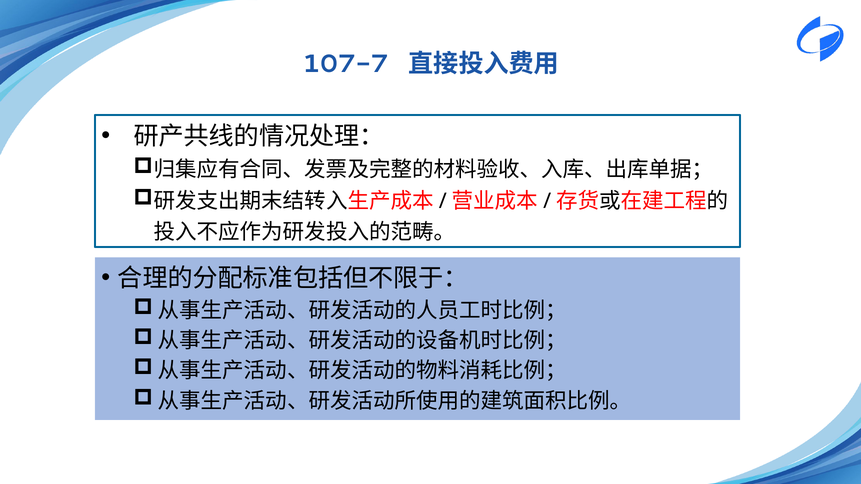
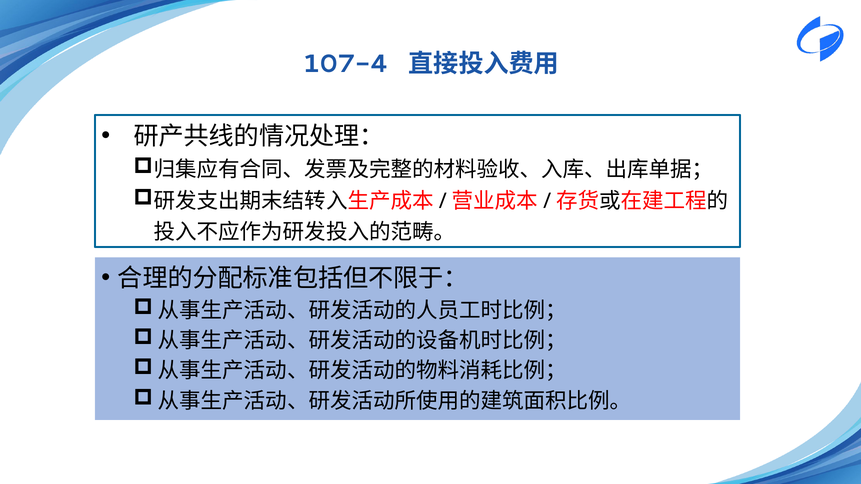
107-7: 107-7 -> 107-4
